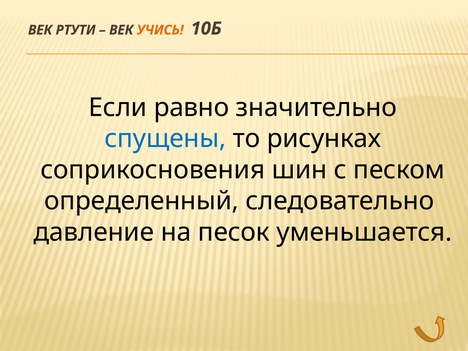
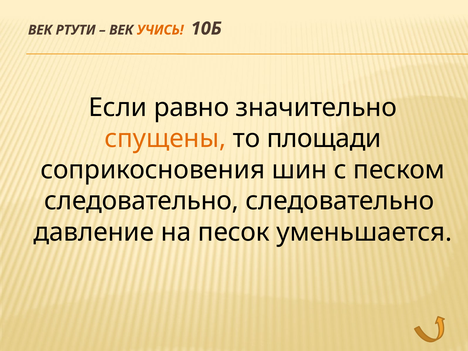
спущены colour: blue -> orange
рисунках: рисунках -> площади
определенный at (142, 201): определенный -> следовательно
